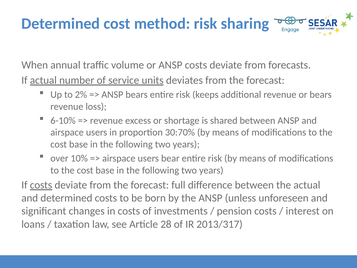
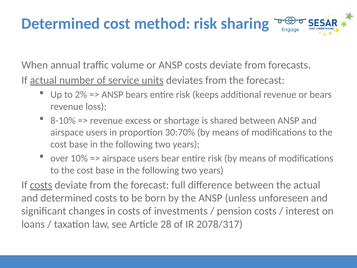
6-10%: 6-10% -> 8-10%
2013/317: 2013/317 -> 2078/317
